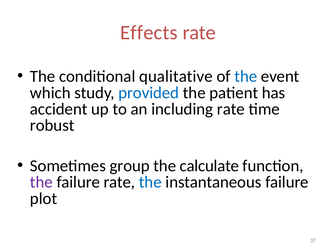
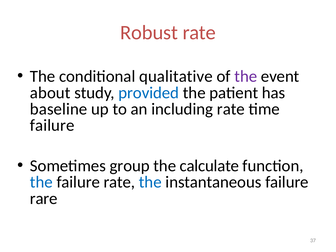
Effects: Effects -> Robust
the at (246, 76) colour: blue -> purple
which: which -> about
accident: accident -> baseline
robust at (52, 125): robust -> failure
the at (41, 182) colour: purple -> blue
plot: plot -> rare
